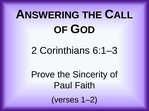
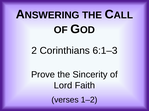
Paul: Paul -> Lord
